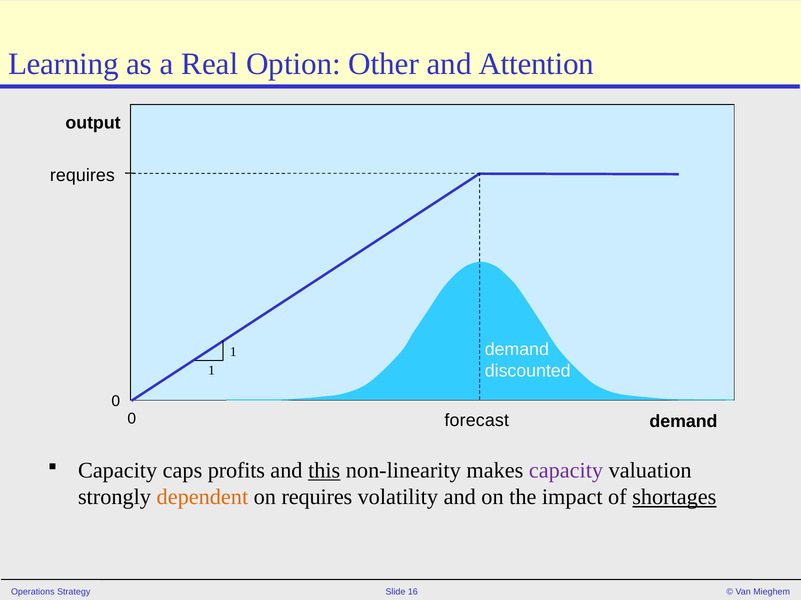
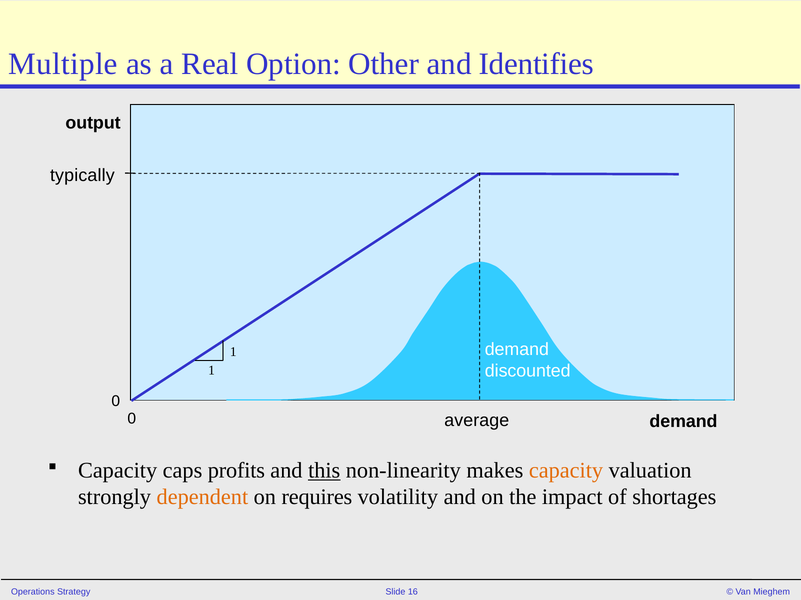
Learning: Learning -> Multiple
Attention: Attention -> Identifies
requires at (82, 175): requires -> typically
forecast: forecast -> average
capacity at (566, 471) colour: purple -> orange
shortages underline: present -> none
